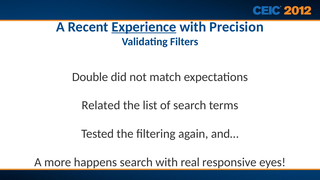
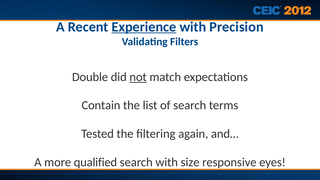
not underline: none -> present
Related: Related -> Contain
happens: happens -> qualified
real: real -> size
